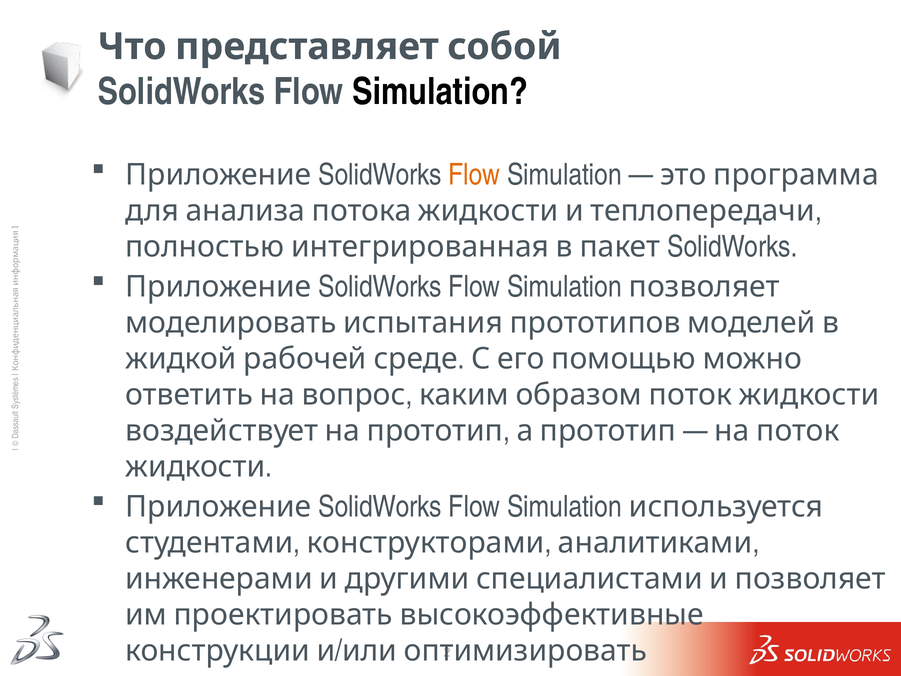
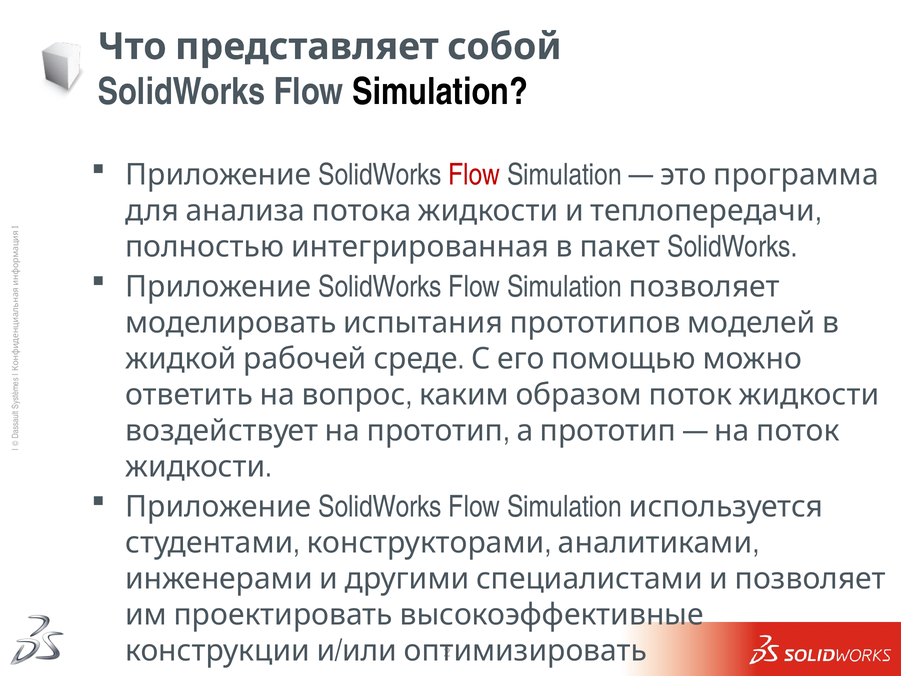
Flow at (474, 175) colour: orange -> red
